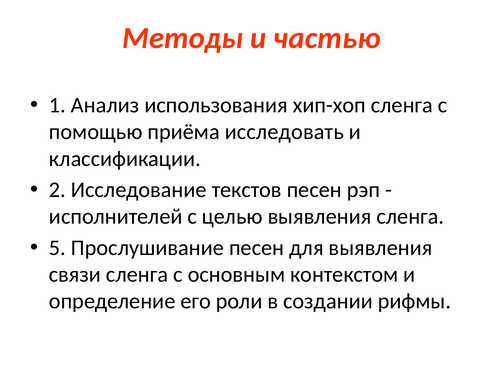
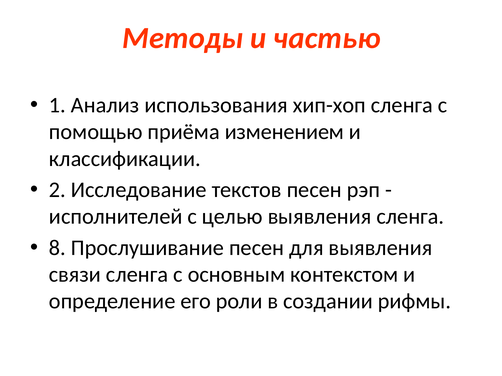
исследовать: исследовать -> изменением
5: 5 -> 8
